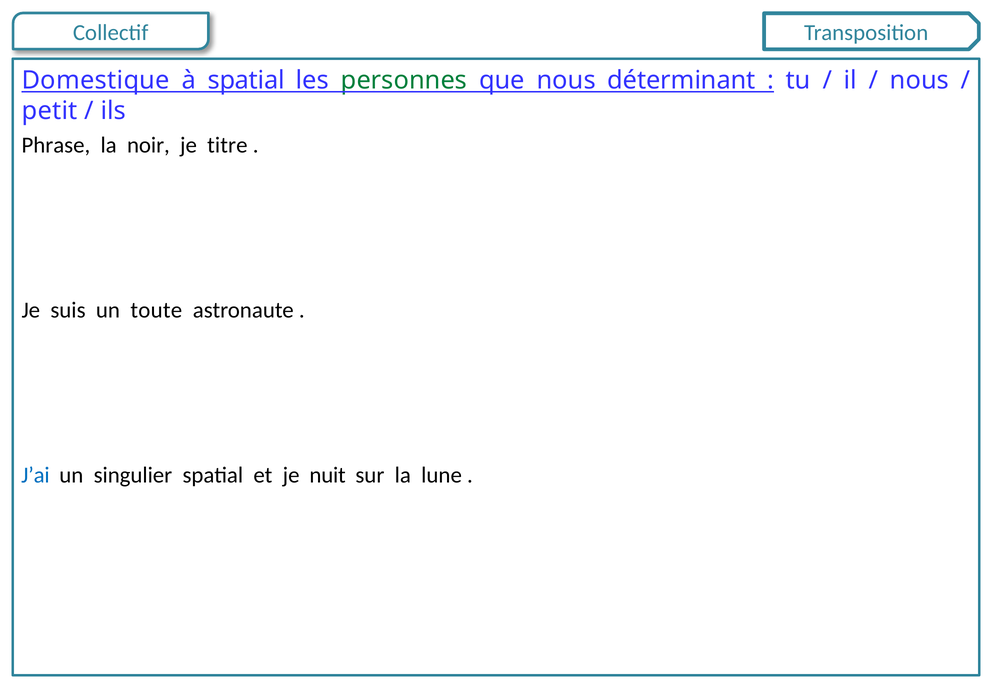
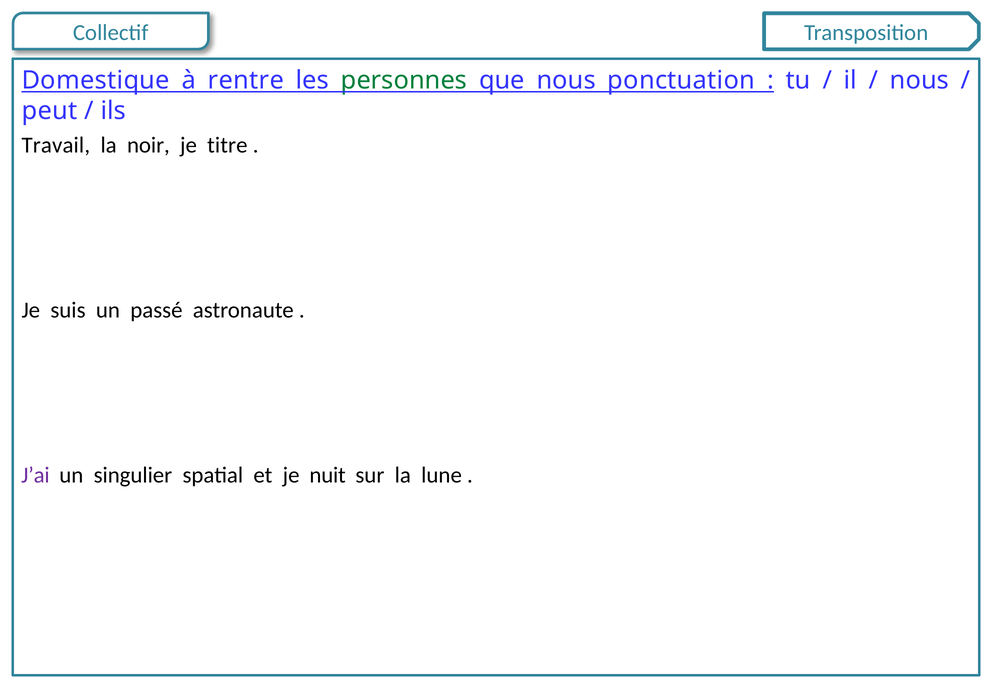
à spatial: spatial -> rentre
déterminant: déterminant -> ponctuation
petit: petit -> peut
Phrase: Phrase -> Travail
toute: toute -> passé
J’ai colour: blue -> purple
